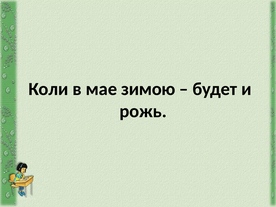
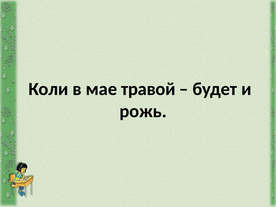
зимою: зимою -> травой
